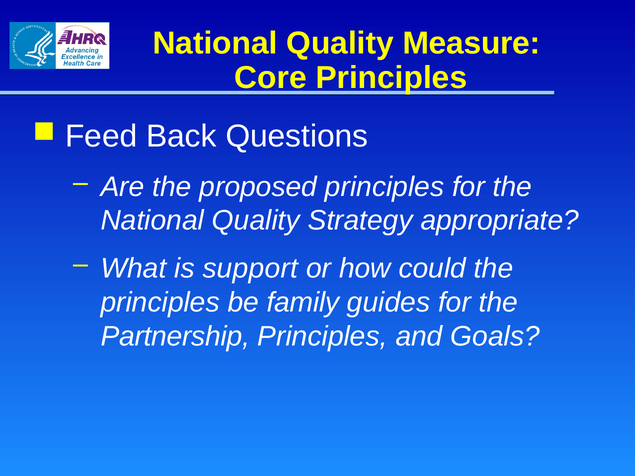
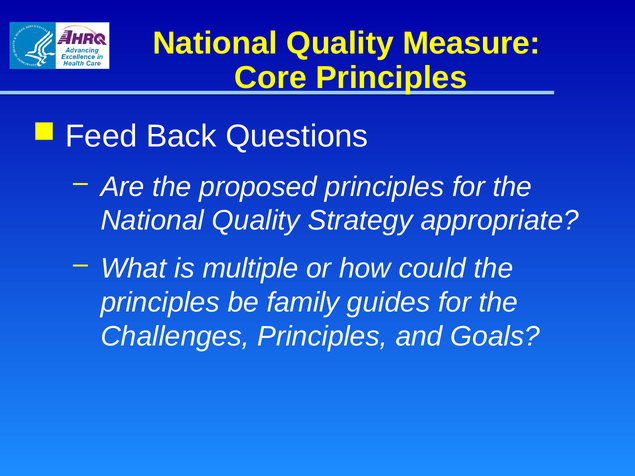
support: support -> multiple
Partnership: Partnership -> Challenges
